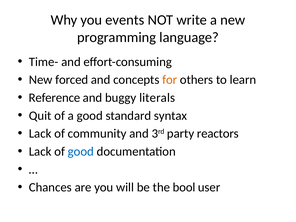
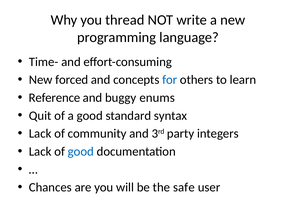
events: events -> thread
for colour: orange -> blue
literals: literals -> enums
reactors: reactors -> integers
bool: bool -> safe
